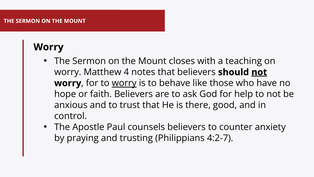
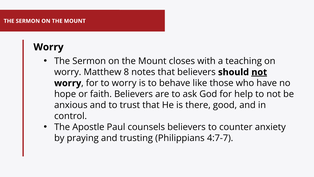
4: 4 -> 8
worry at (124, 83) underline: present -> none
4:2-7: 4:2-7 -> 4:7-7
